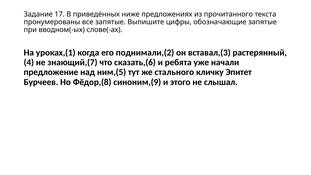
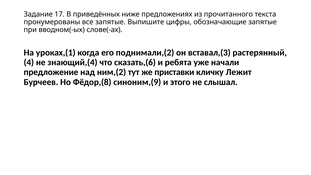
знающий,(7: знающий,(7 -> знающий,(4
ним,(5: ним,(5 -> ним,(2
стального: стального -> приставки
Эпитет: Эпитет -> Лежит
